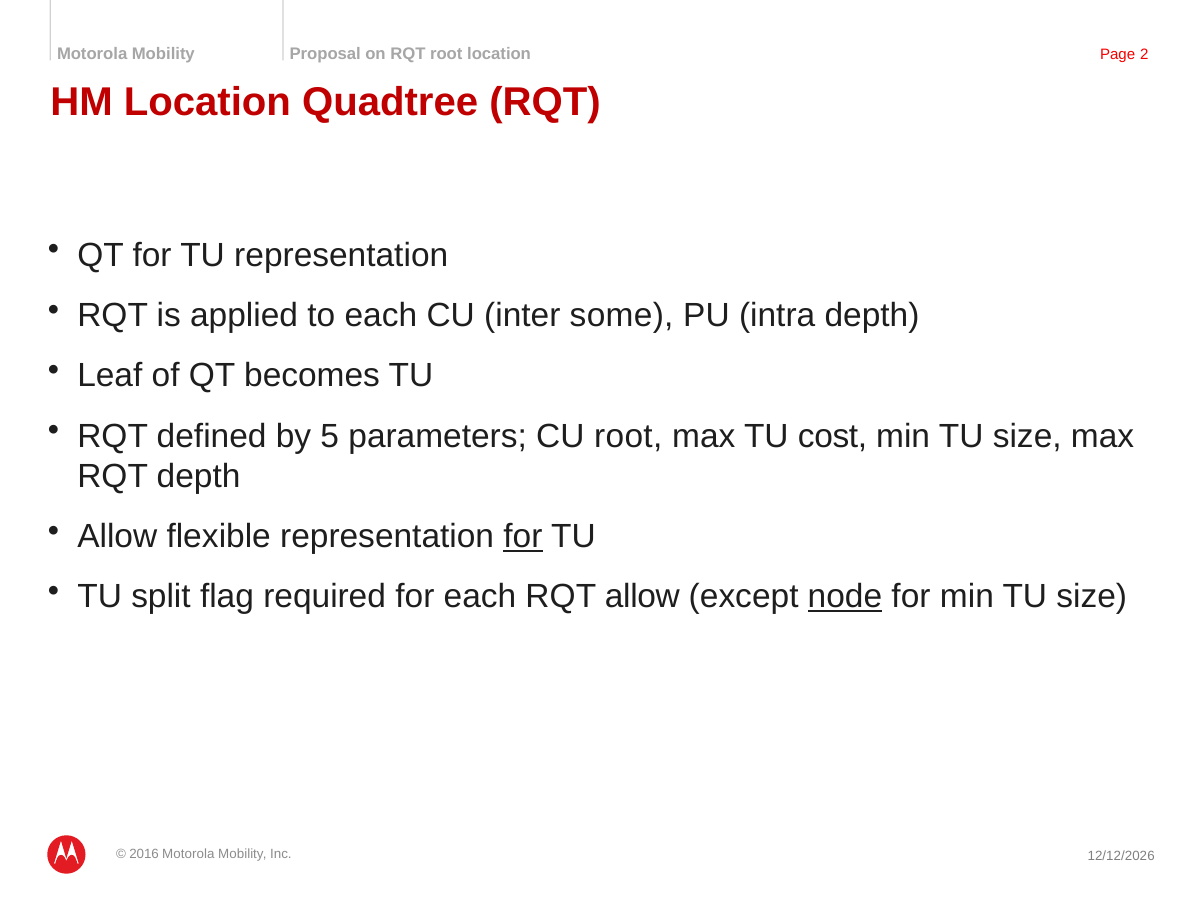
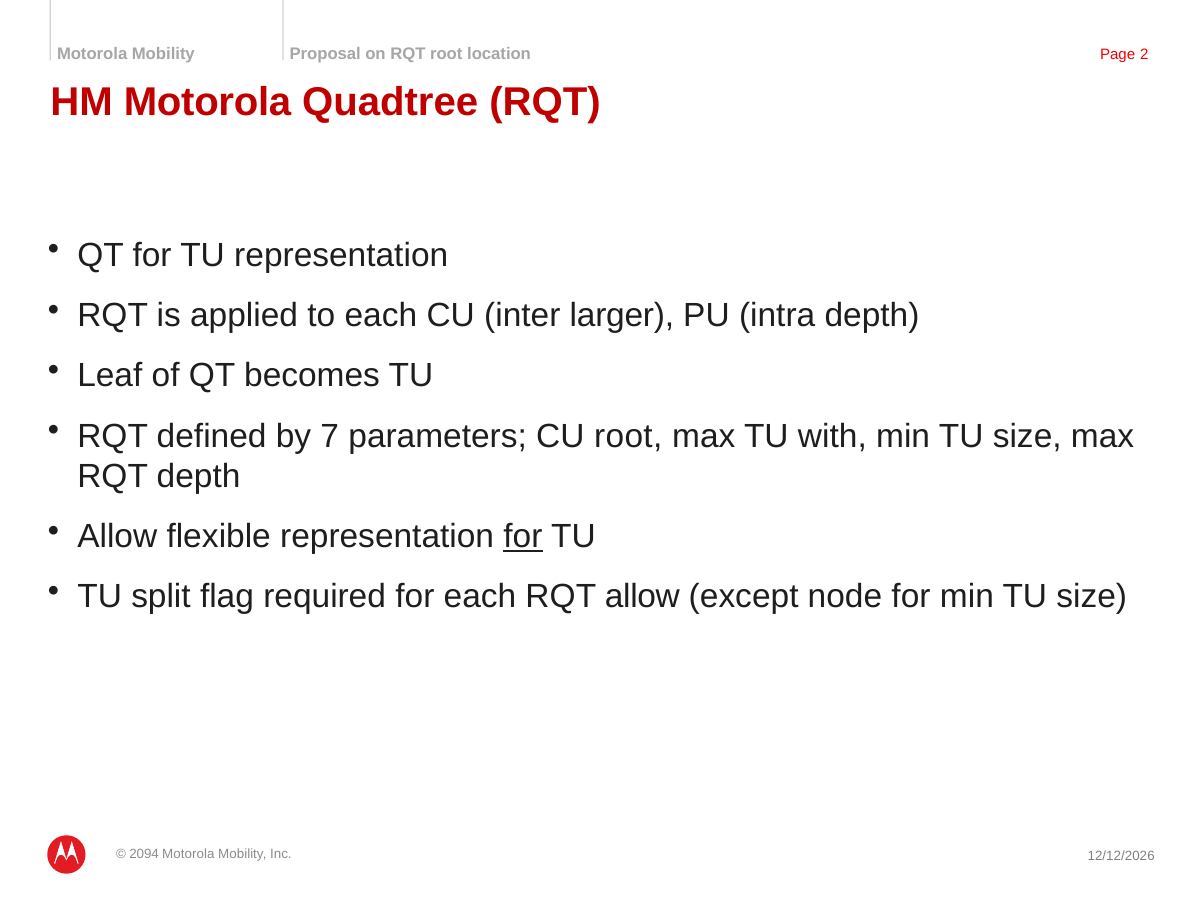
HM Location: Location -> Motorola
some: some -> larger
5: 5 -> 7
cost: cost -> with
node underline: present -> none
2016: 2016 -> 2094
